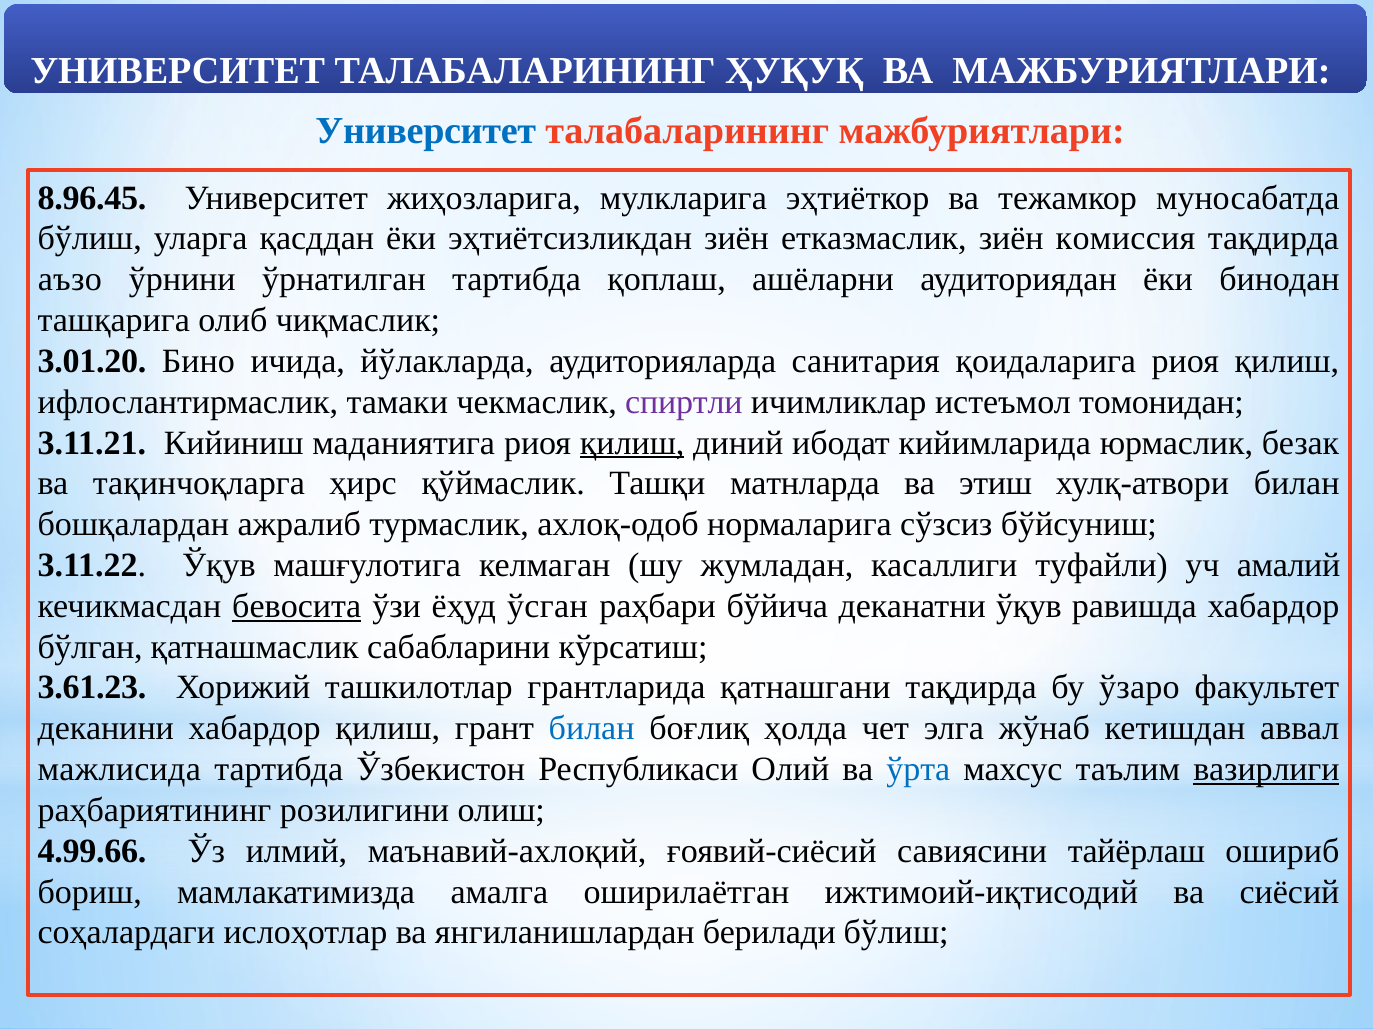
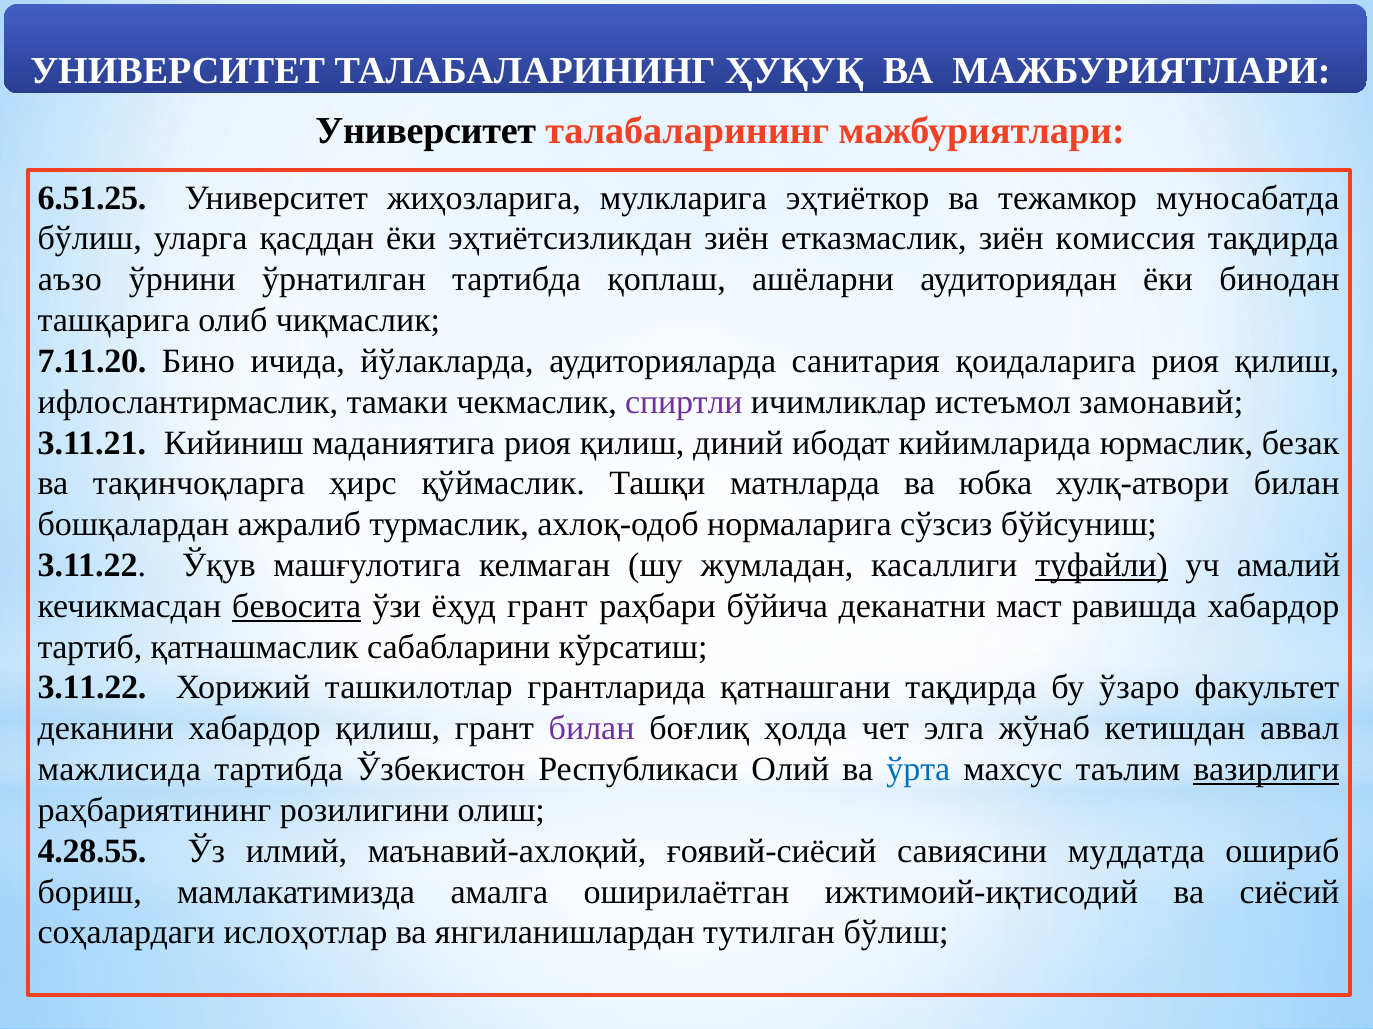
Университет at (426, 131) colour: blue -> black
8.96.45: 8.96.45 -> 6.51.25
3.01.20: 3.01.20 -> 7.11.20
томонидан: томонидан -> замонавий
қилиш at (632, 443) underline: present -> none
этиш: этиш -> юбка
туфайли underline: none -> present
ёҳуд ўсган: ўсган -> грант
деканатни ўқув: ўқув -> маст
бўлган: бўлган -> тартиб
3.61.23 at (92, 688): 3.61.23 -> 3.11.22
билан at (592, 729) colour: blue -> purple
4.99.66: 4.99.66 -> 4.28.55
тайёрлаш: тайёрлаш -> муддатда
берилади: берилади -> тутилган
